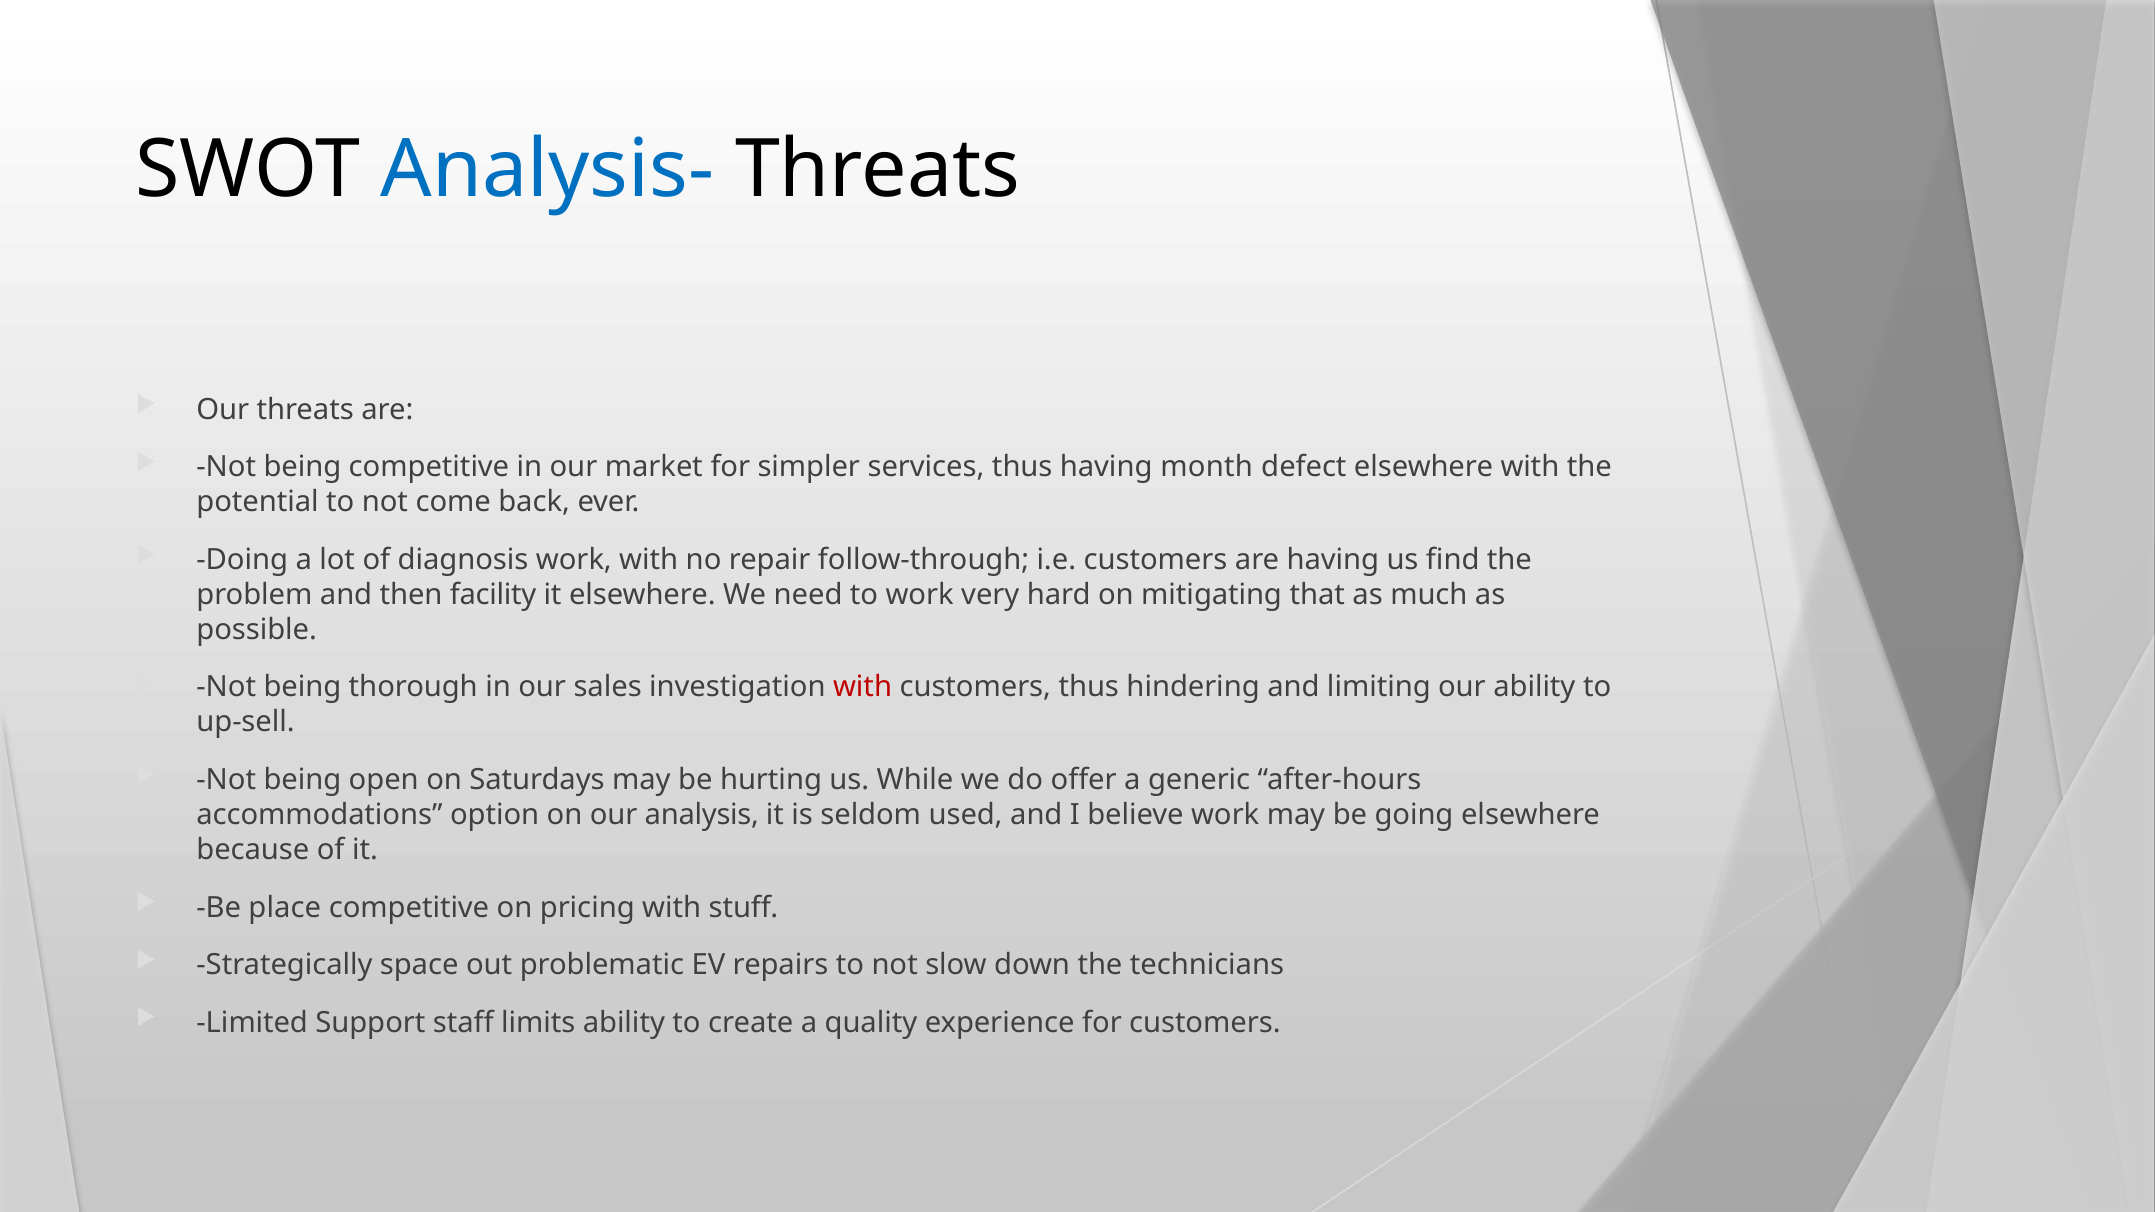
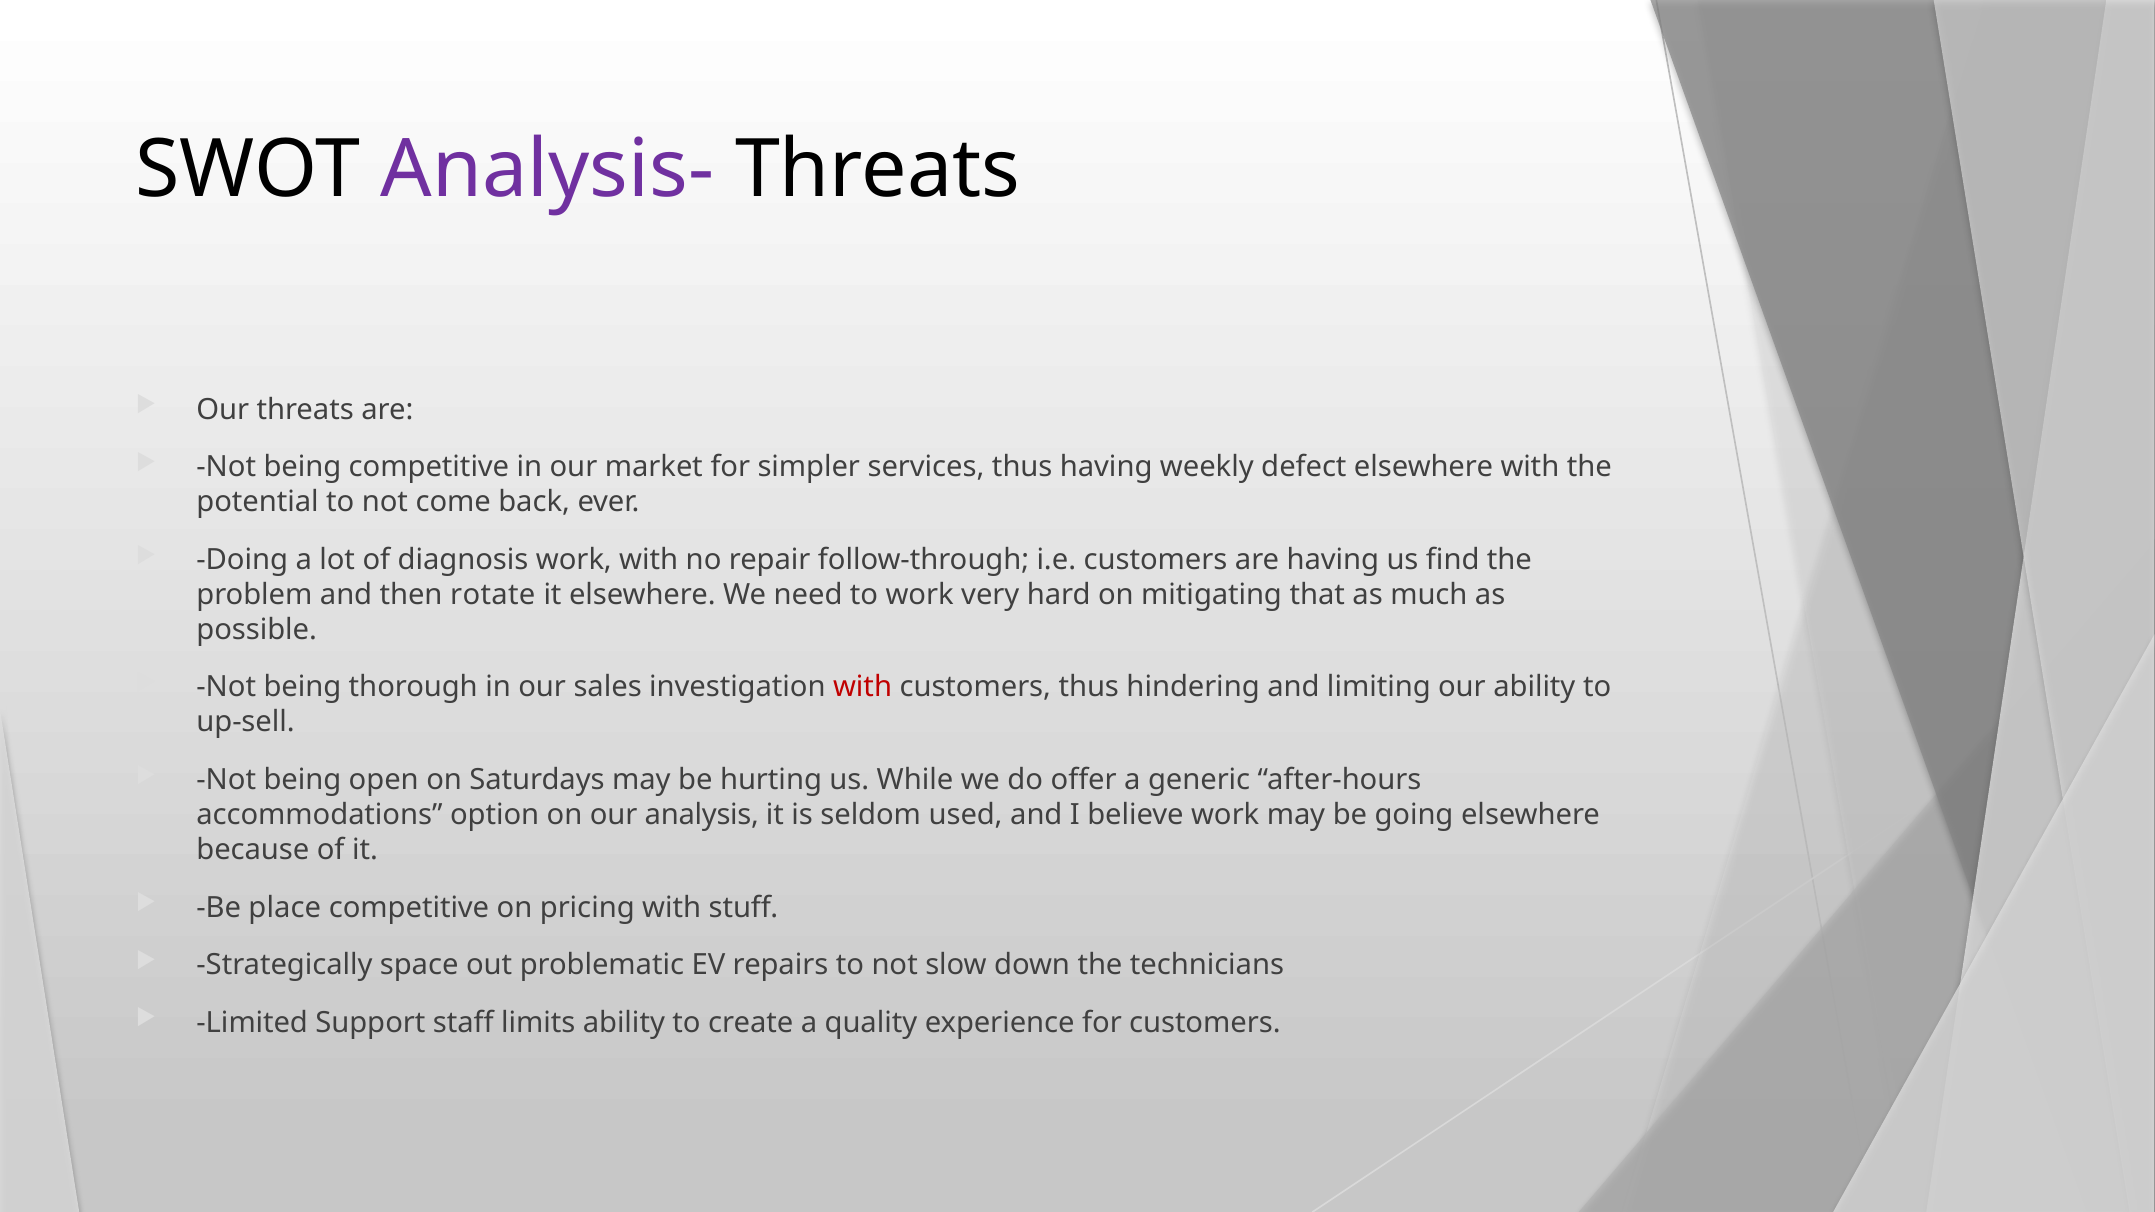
Analysis- colour: blue -> purple
month: month -> weekly
facility: facility -> rotate
